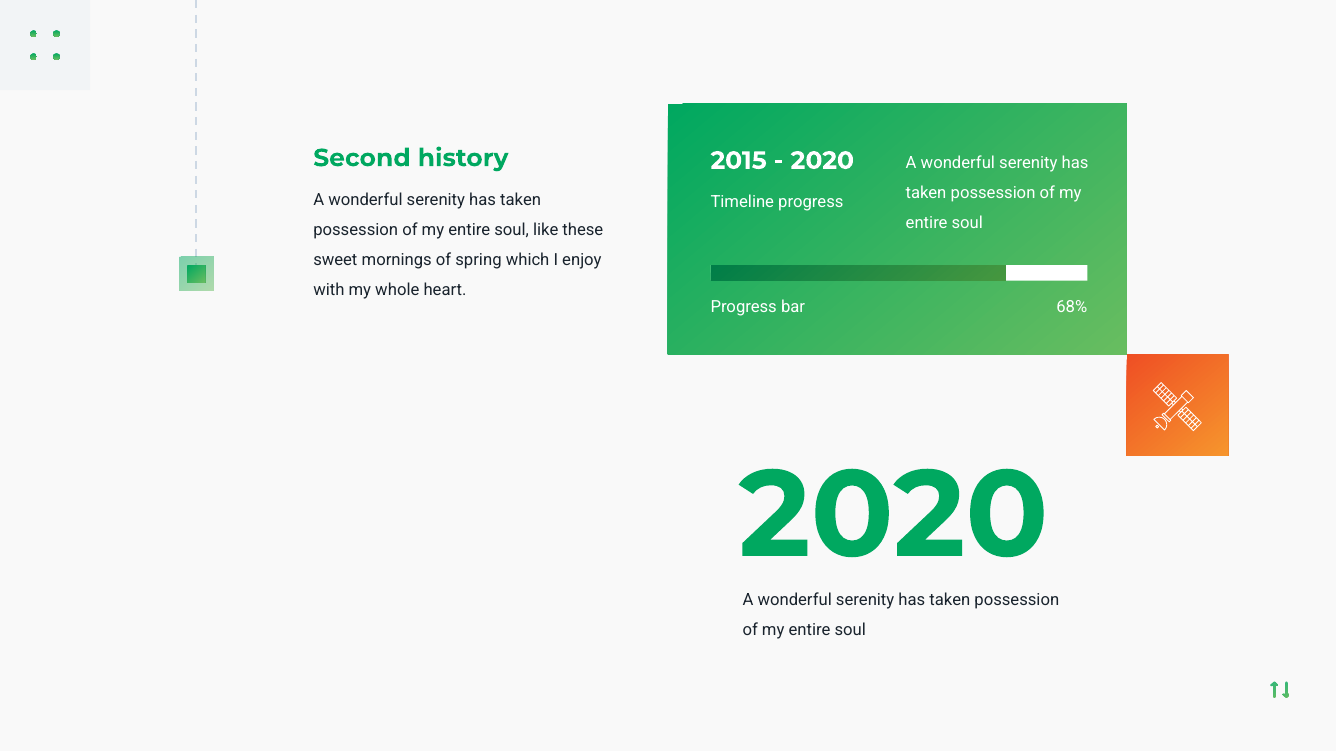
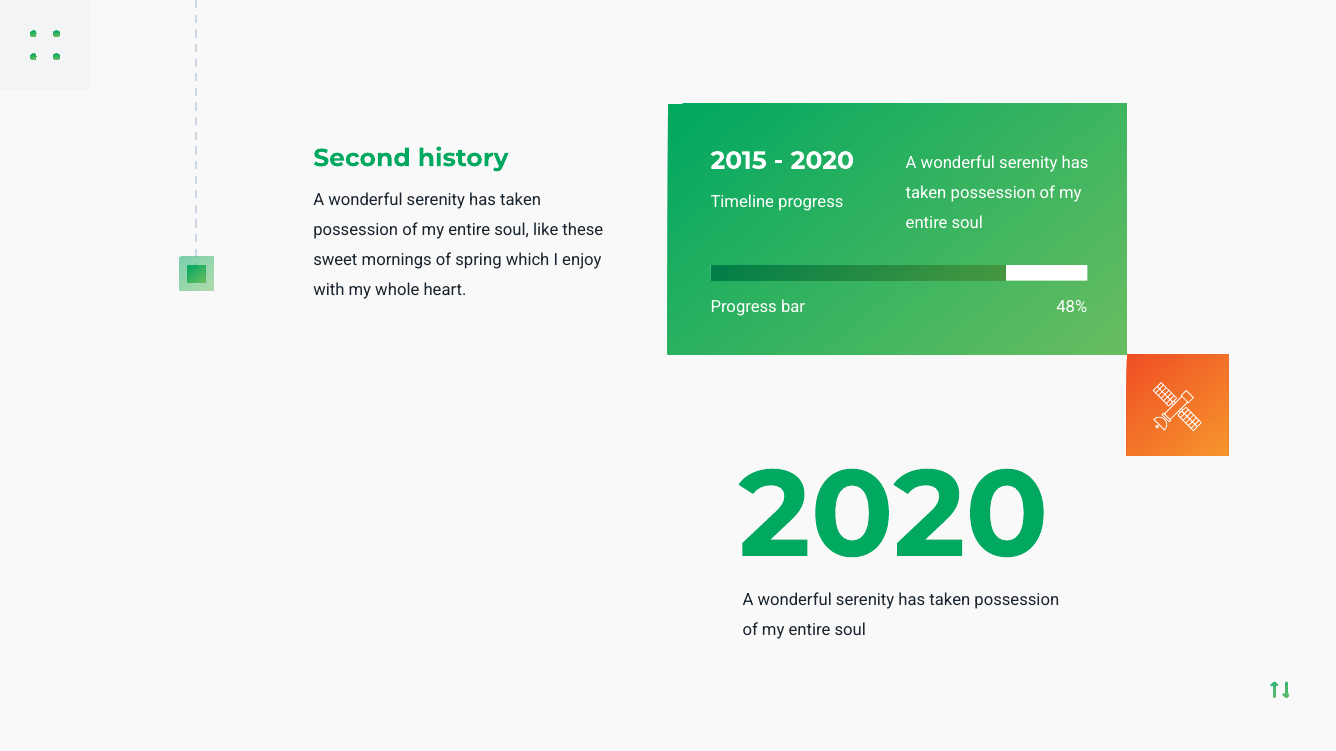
68%: 68% -> 48%
